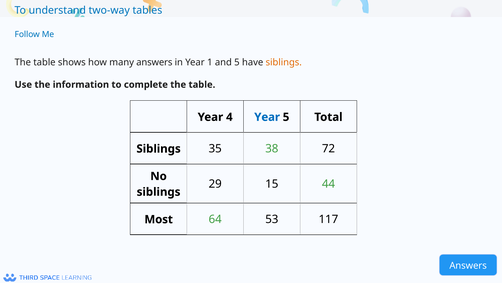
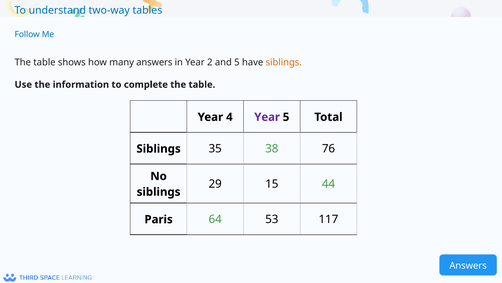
1: 1 -> 2
Year at (267, 117) colour: blue -> purple
72: 72 -> 76
Most: Most -> Paris
